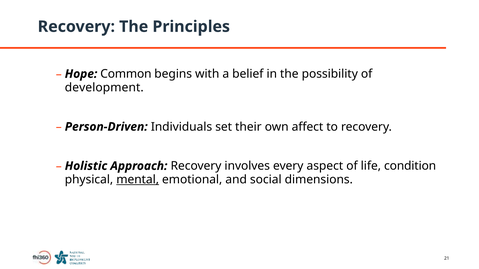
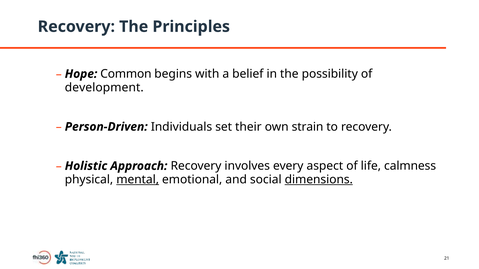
affect: affect -> strain
condition: condition -> calmness
dimensions underline: none -> present
